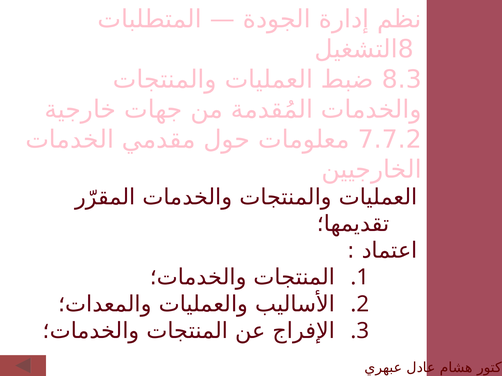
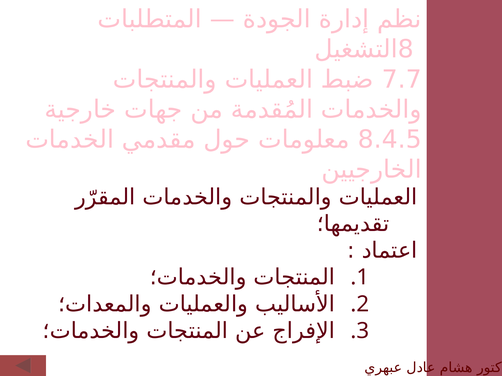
8.3: 8.3 -> 7.7
7.7.2: 7.7.2 -> 8.4.5
